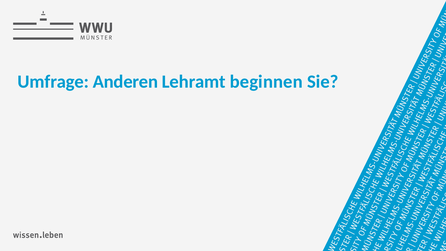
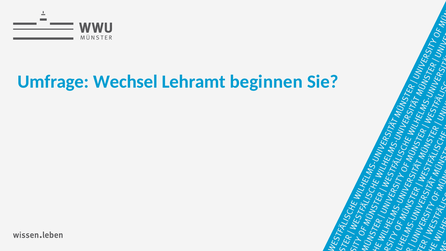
Anderen: Anderen -> Wechsel
